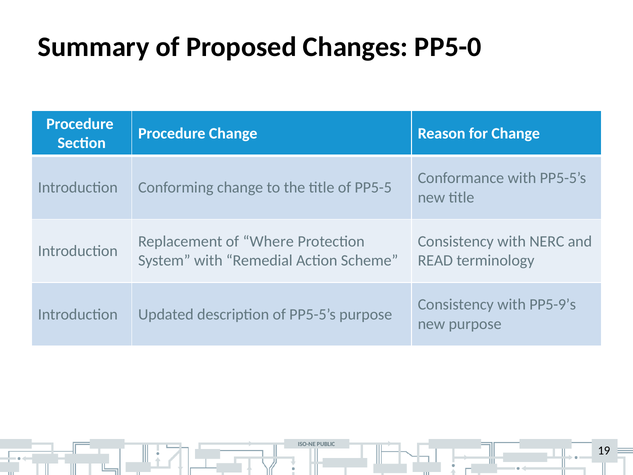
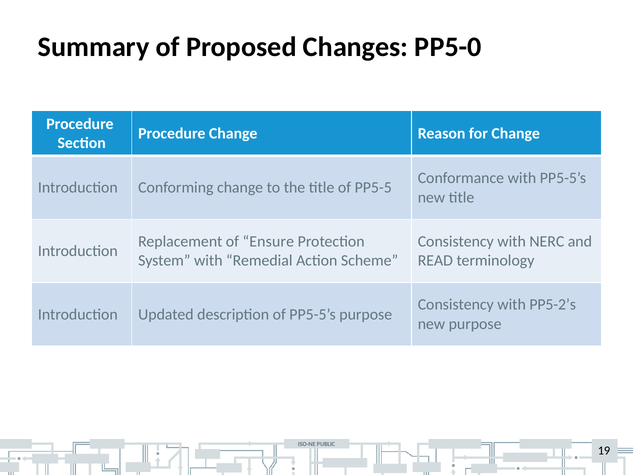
Where: Where -> Ensure
PP5-9’s: PP5-9’s -> PP5-2’s
